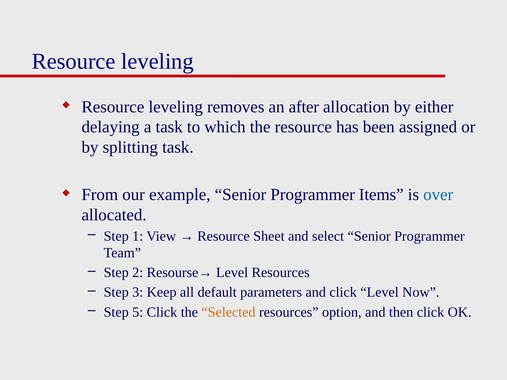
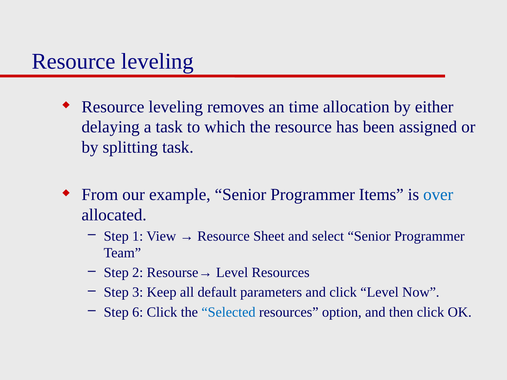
after: after -> time
5: 5 -> 6
Selected colour: orange -> blue
